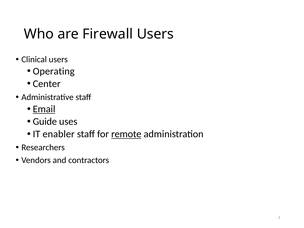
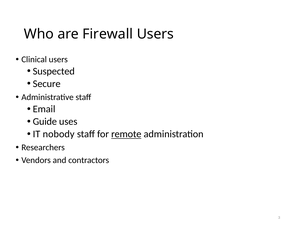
Operating: Operating -> Suspected
Center: Center -> Secure
Email underline: present -> none
enabler: enabler -> nobody
